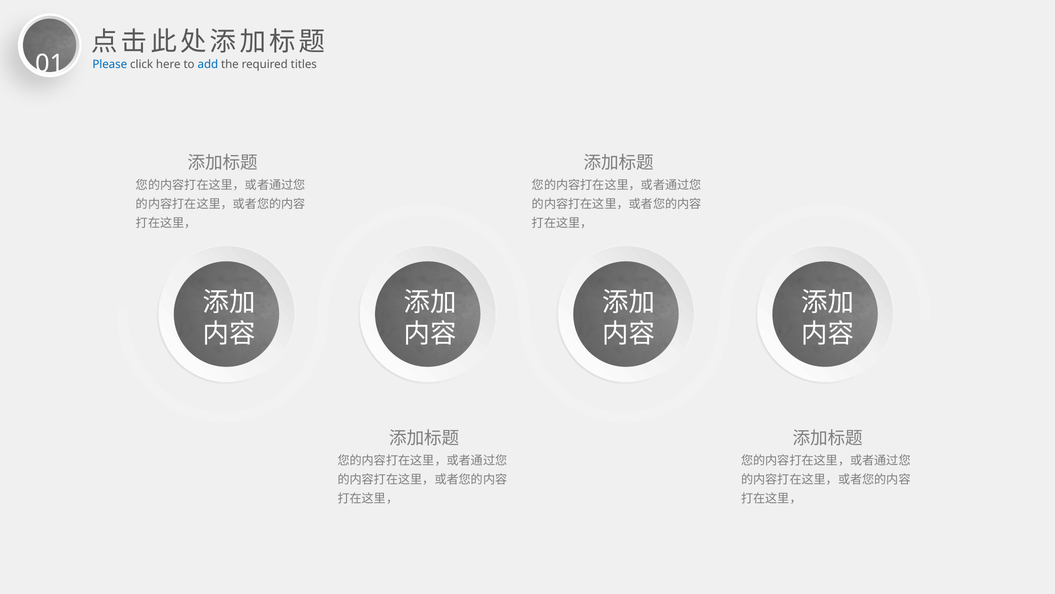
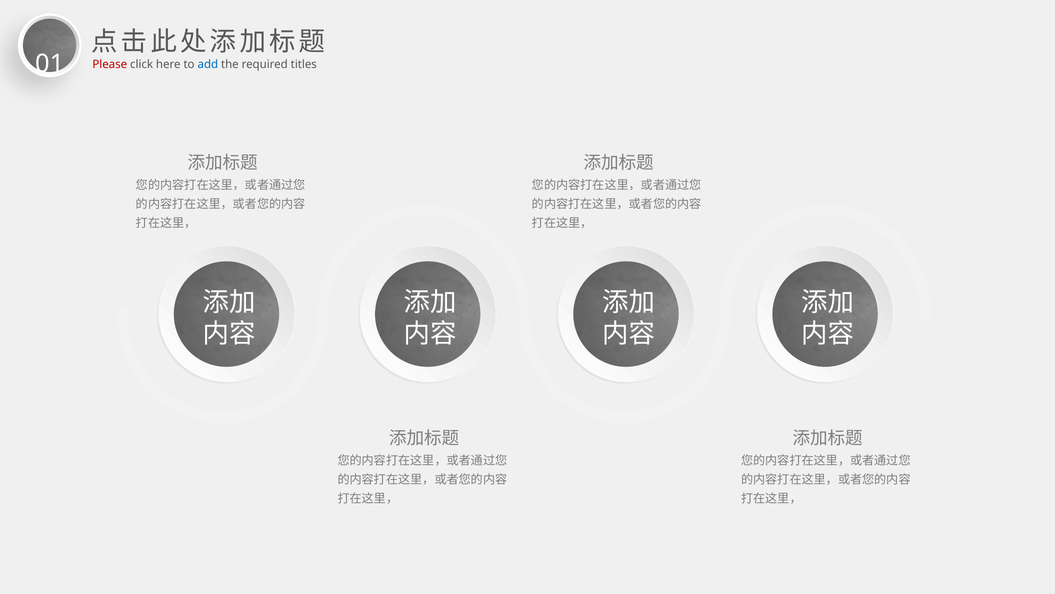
Please colour: blue -> red
